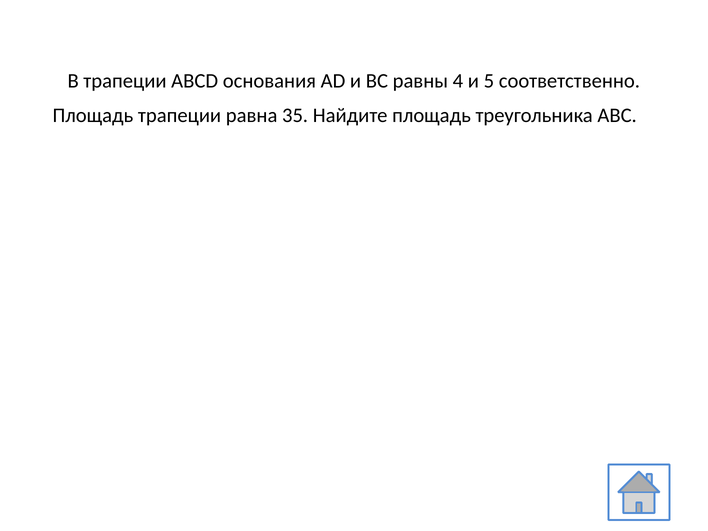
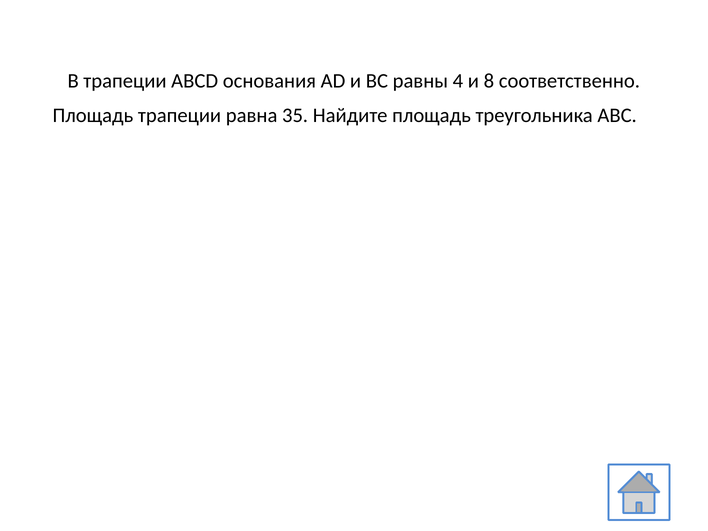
5: 5 -> 8
